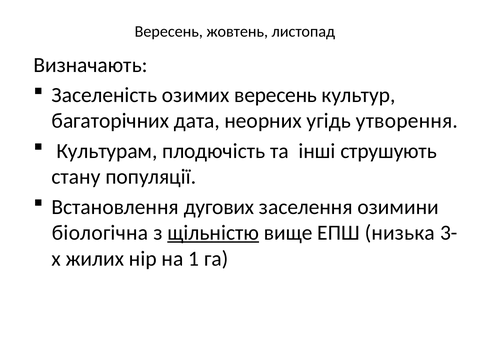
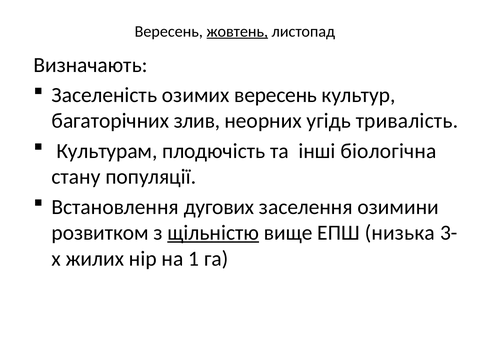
жовтень underline: none -> present
дата: дата -> злив
утворення: утворення -> тривалість
струшують: струшують -> біологічна
біологічна: біологічна -> розвитком
